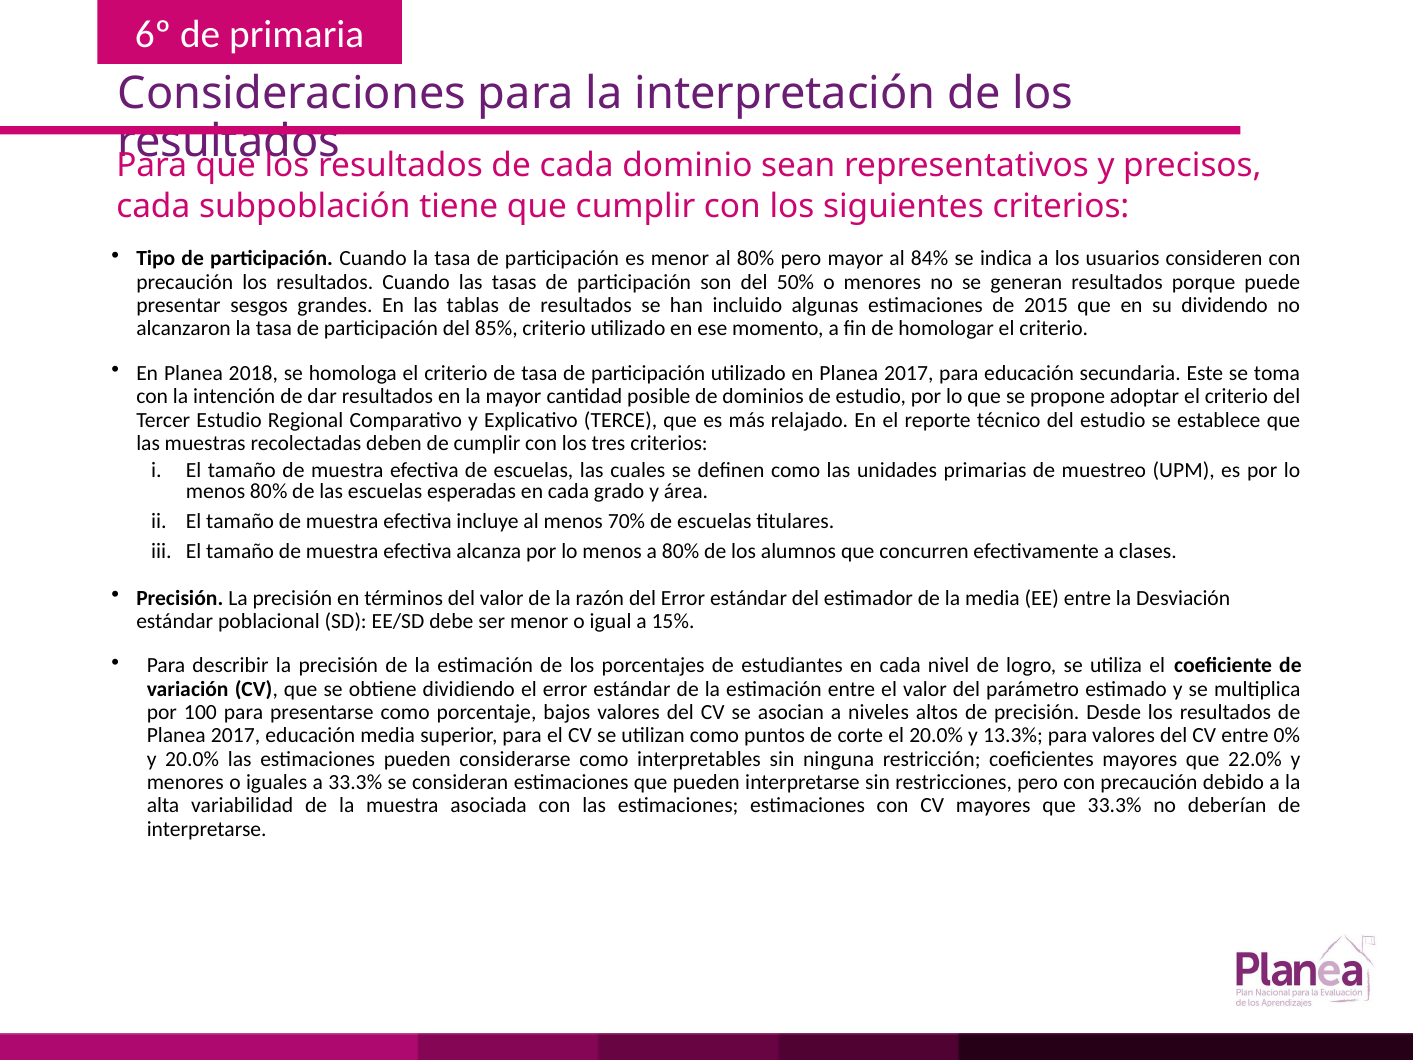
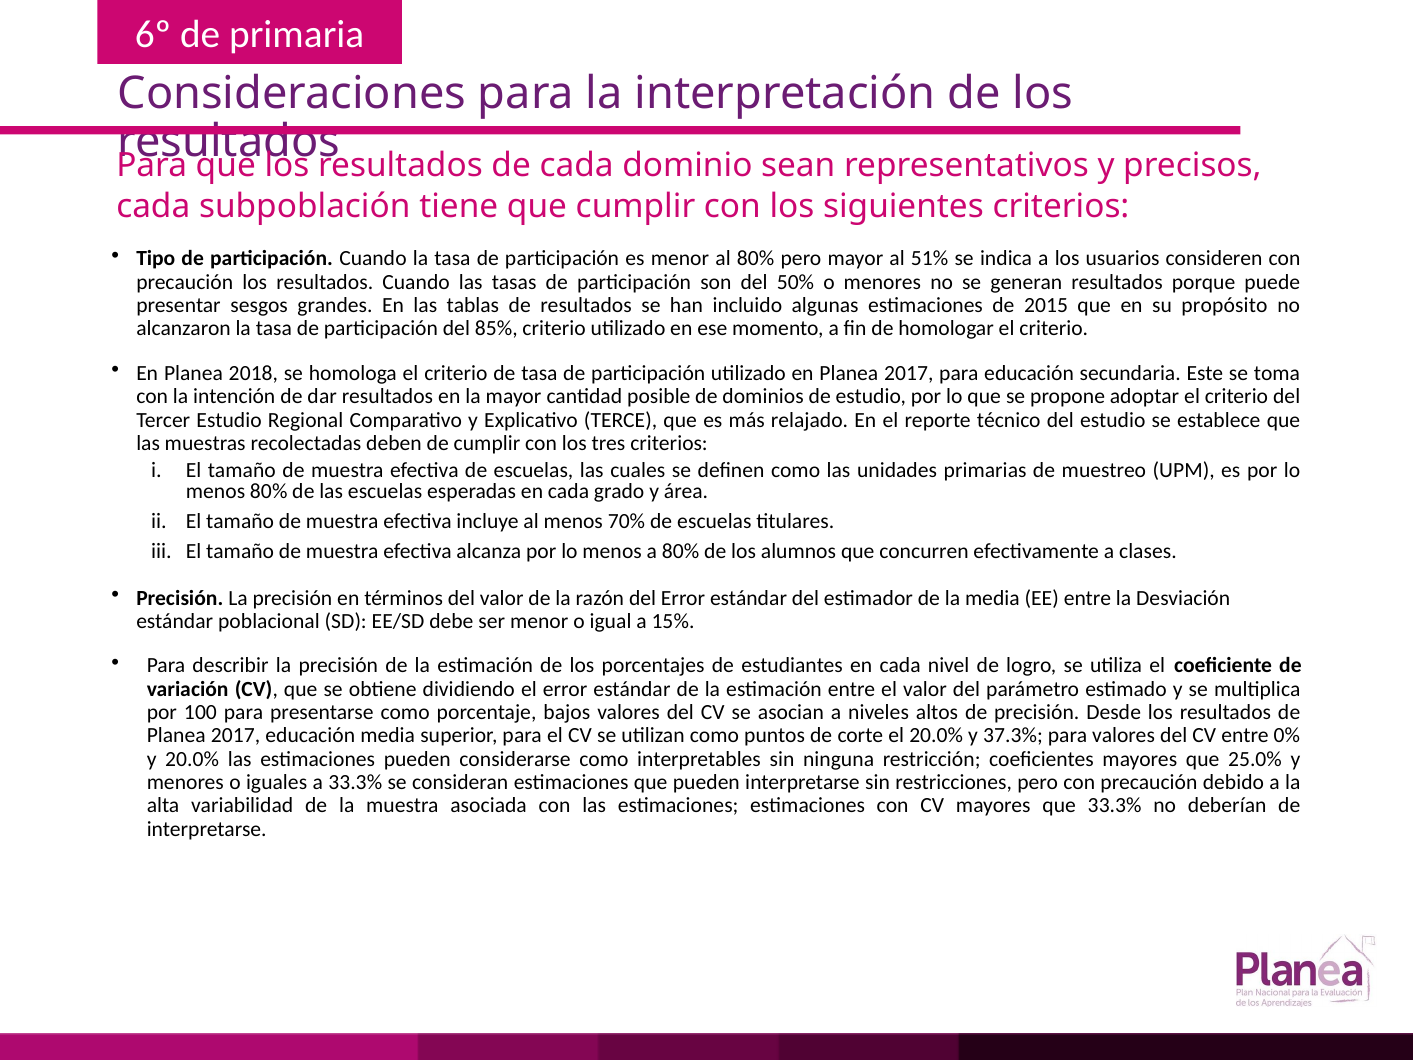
84%: 84% -> 51%
dividendo: dividendo -> propósito
13.3%: 13.3% -> 37.3%
22.0%: 22.0% -> 25.0%
